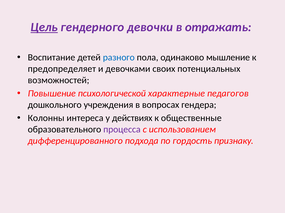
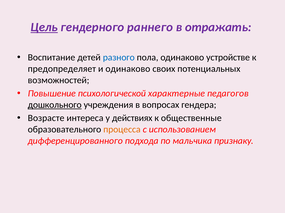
девочки: девочки -> раннего
мышление: мышление -> устройстве
и девочками: девочками -> одинаково
дошкольного underline: none -> present
Колонны: Колонны -> Возрасте
процесса colour: purple -> orange
гордость: гордость -> мальчика
